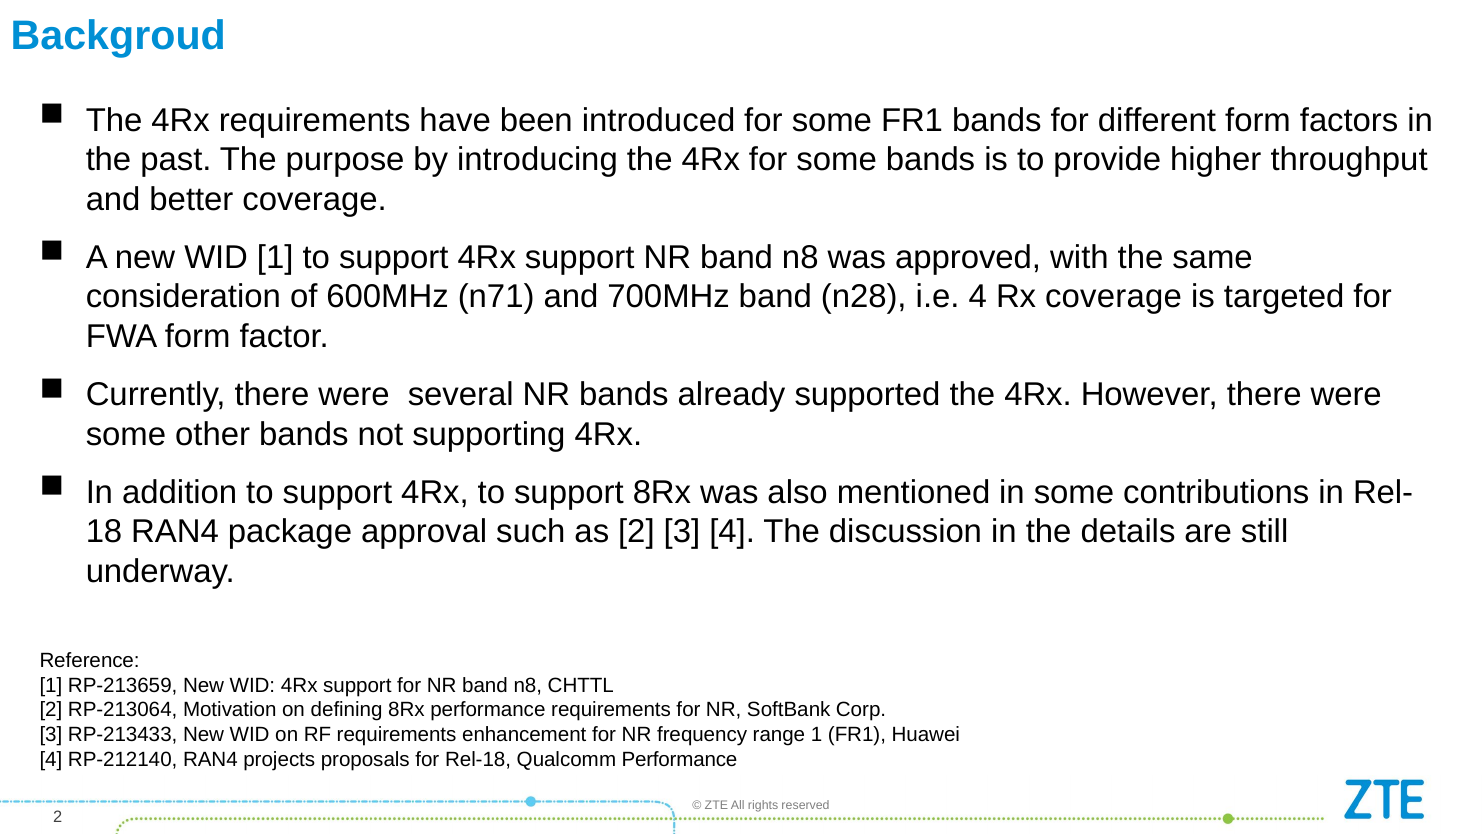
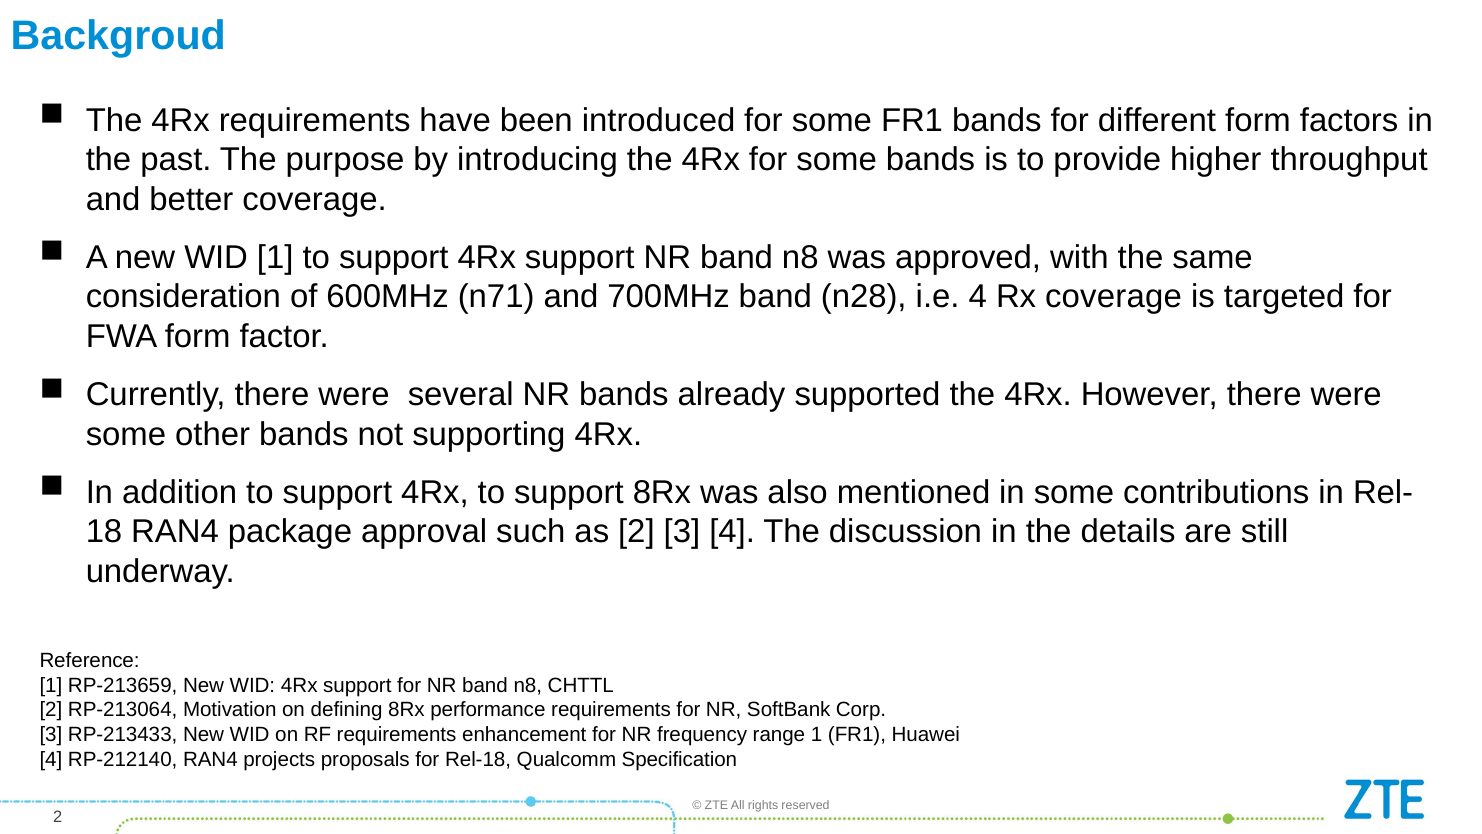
Qualcomm Performance: Performance -> Specification
